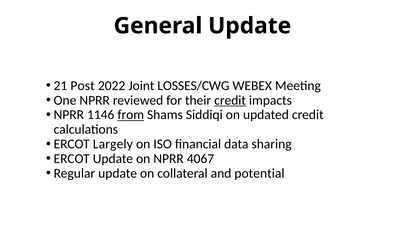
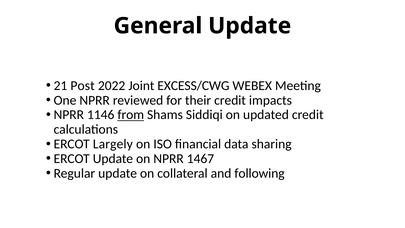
LOSSES/CWG: LOSSES/CWG -> EXCESS/CWG
credit at (230, 100) underline: present -> none
4067: 4067 -> 1467
potential: potential -> following
